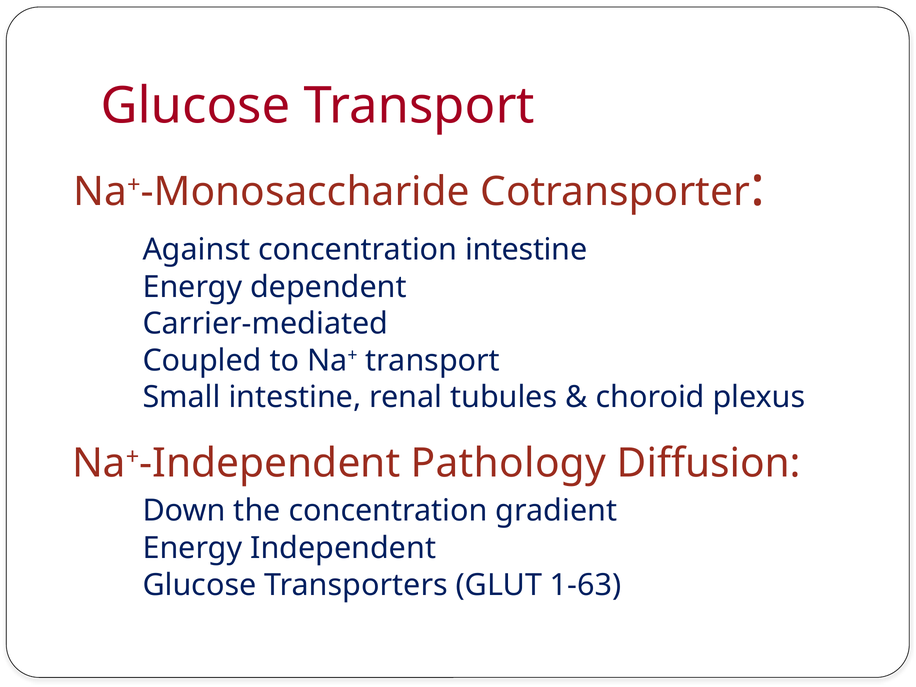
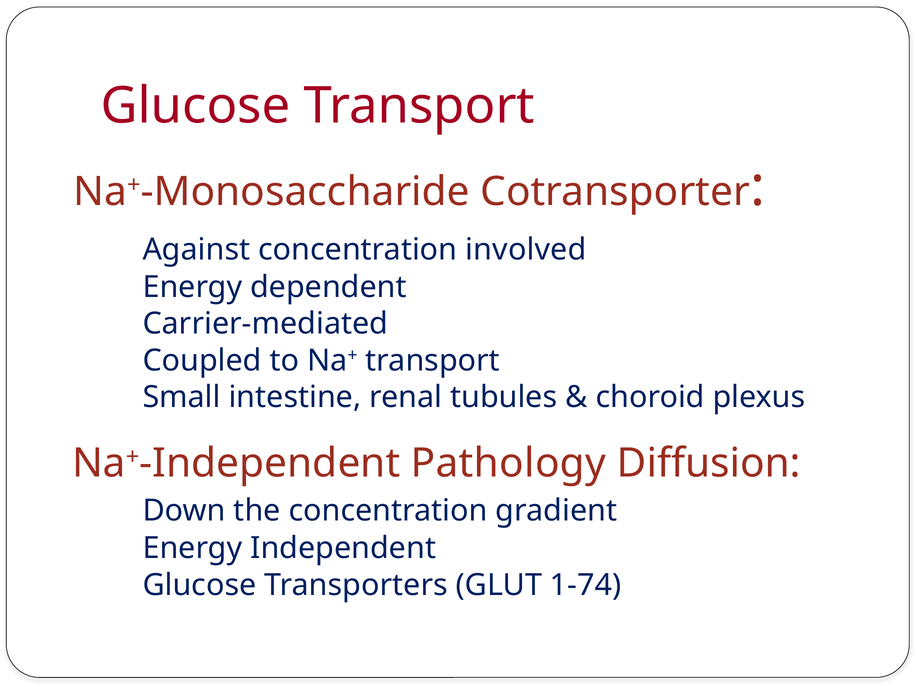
concentration intestine: intestine -> involved
1-63: 1-63 -> 1-74
